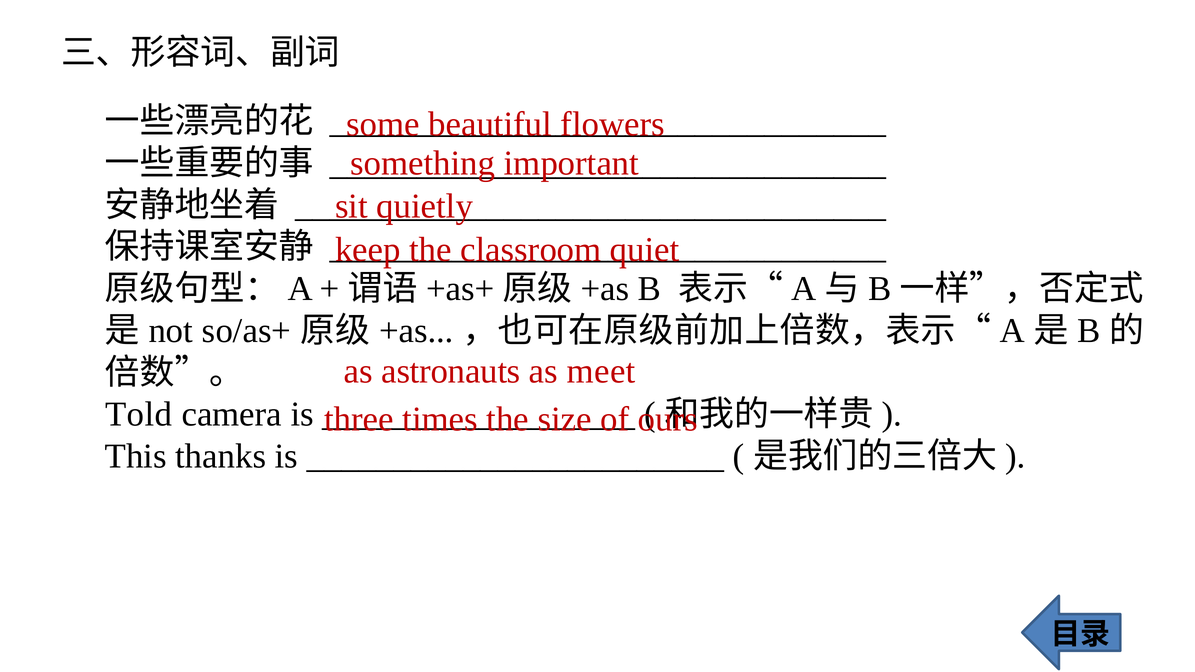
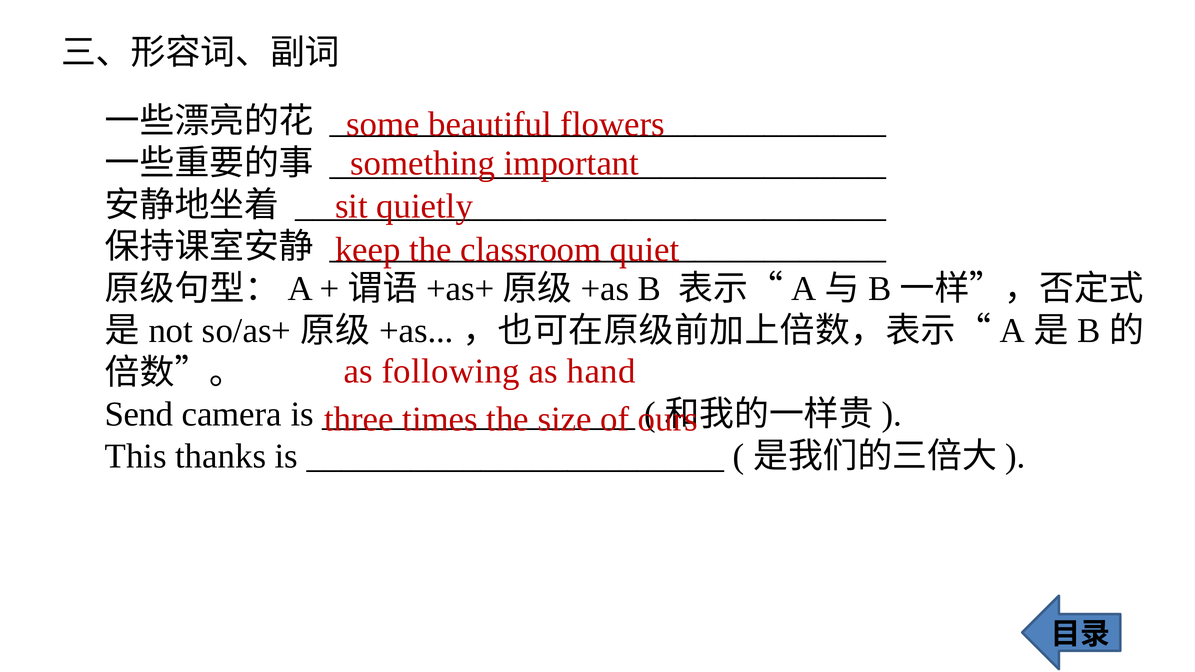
astronauts: astronauts -> following
meet: meet -> hand
Told: Told -> Send
